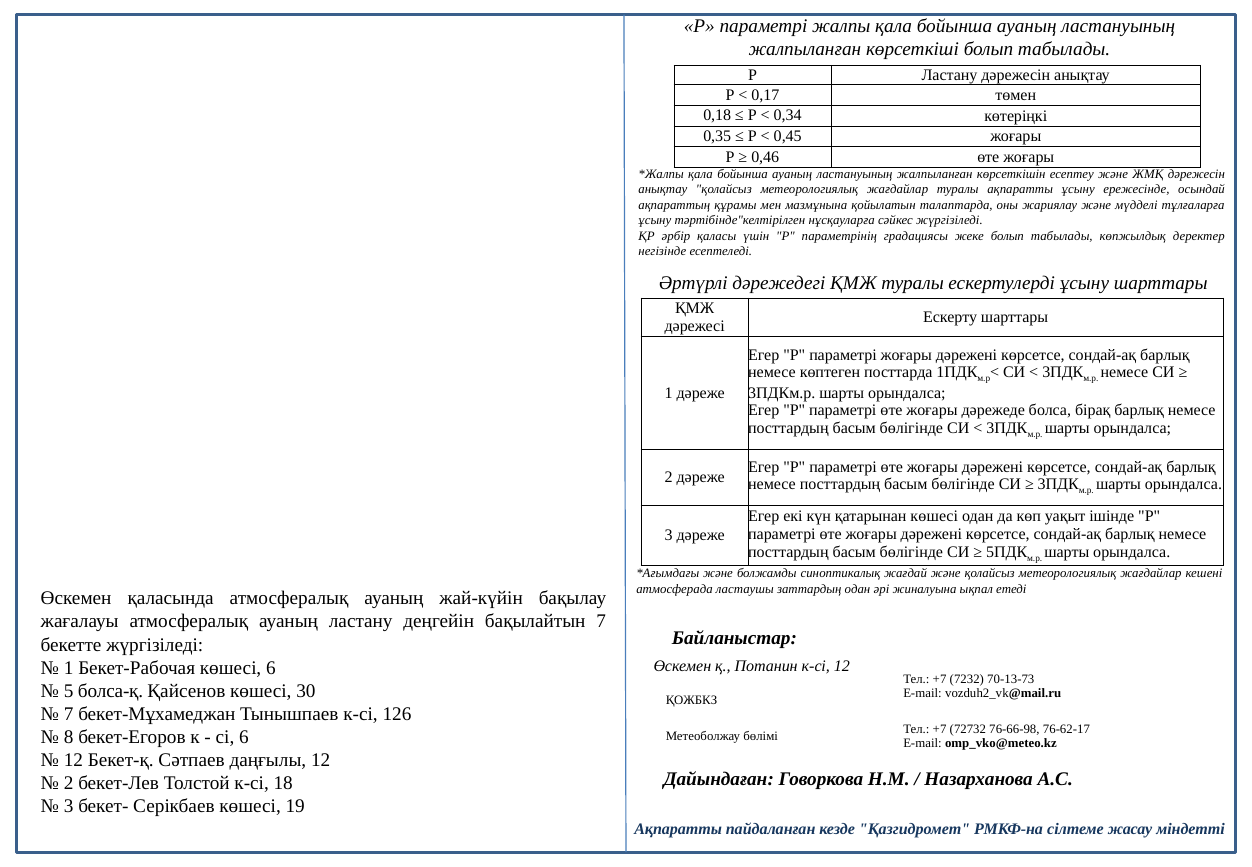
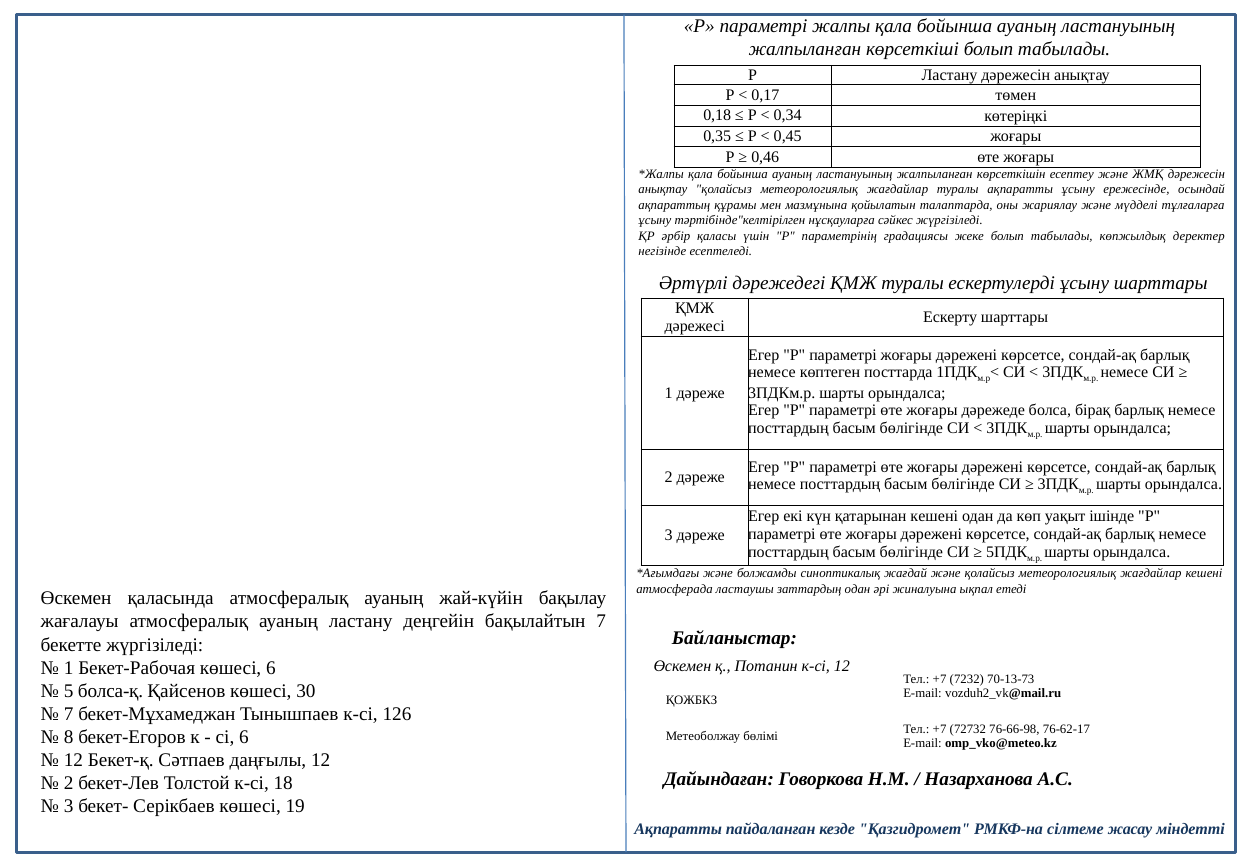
қатарынан көшесі: көшесі -> кешені
